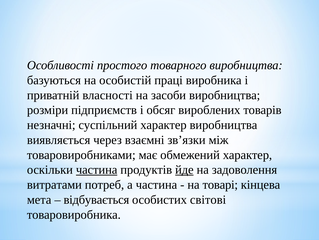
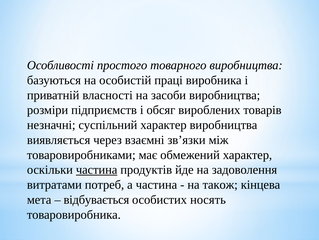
йде underline: present -> none
товарі: товарі -> також
світові: світові -> носять
